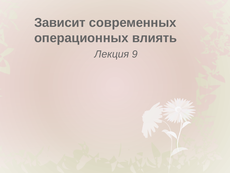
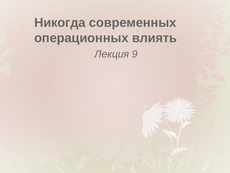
Зависит: Зависит -> Никогда
